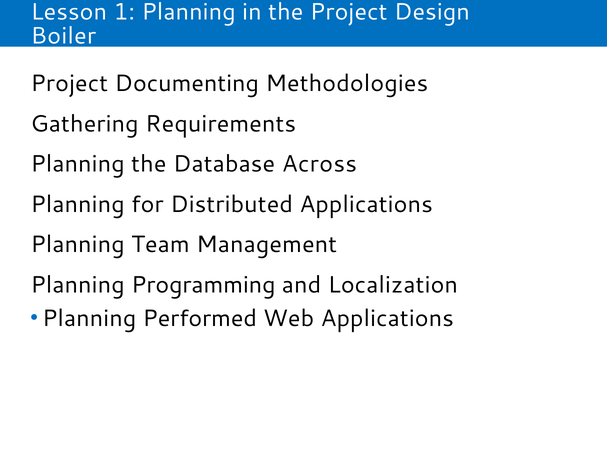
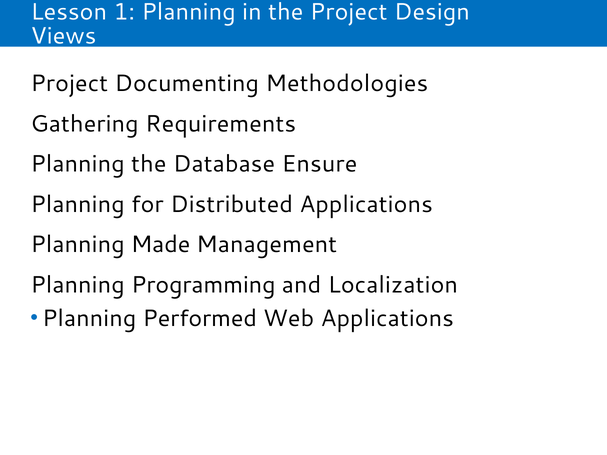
Boiler: Boiler -> Views
Across: Across -> Ensure
Team: Team -> Made
